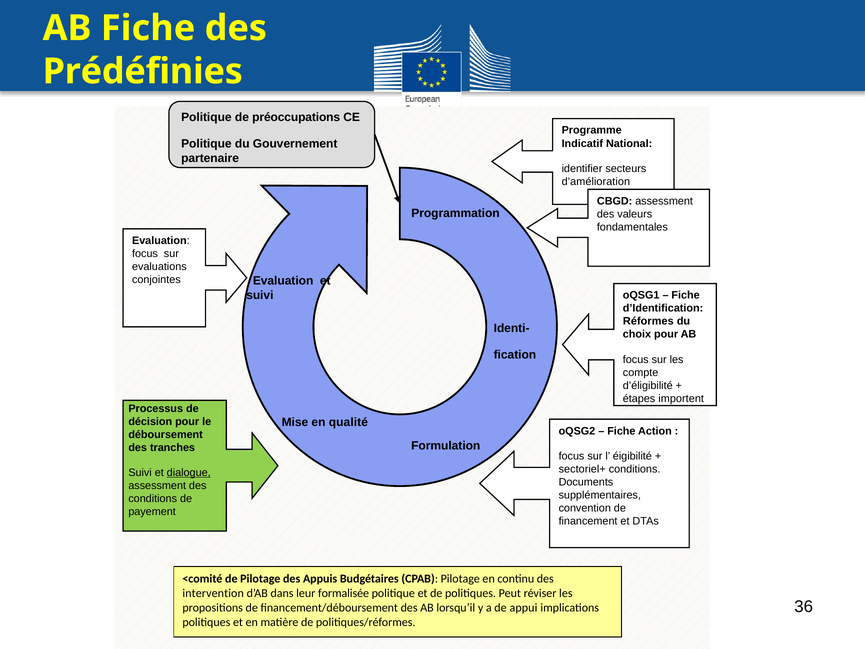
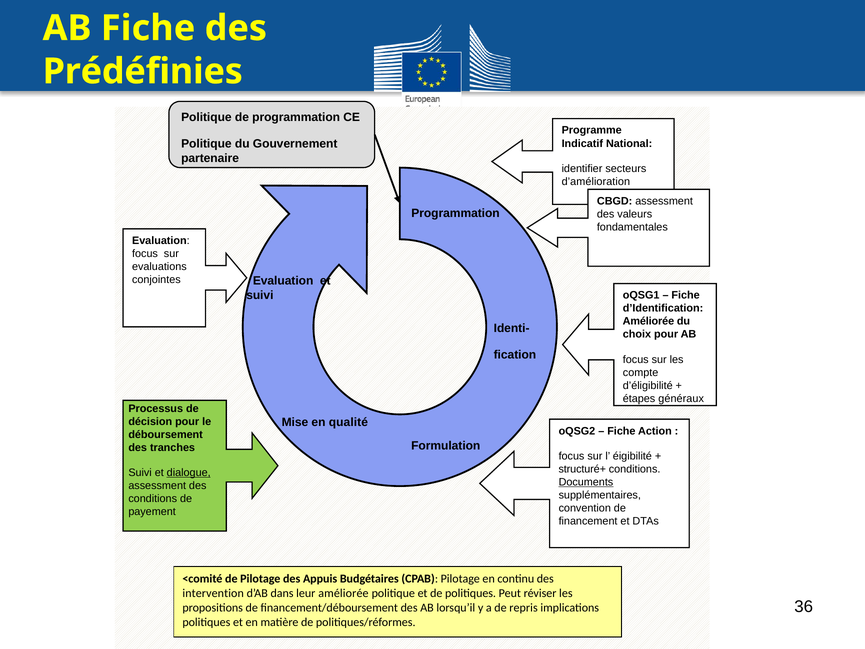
de préoccupations: préoccupations -> programmation
Réformes at (648, 321): Réformes -> Améliorée
importent: importent -> généraux
sectoriel+: sectoriel+ -> structuré+
Documents underline: none -> present
leur formalisée: formalisée -> améliorée
appui: appui -> repris
